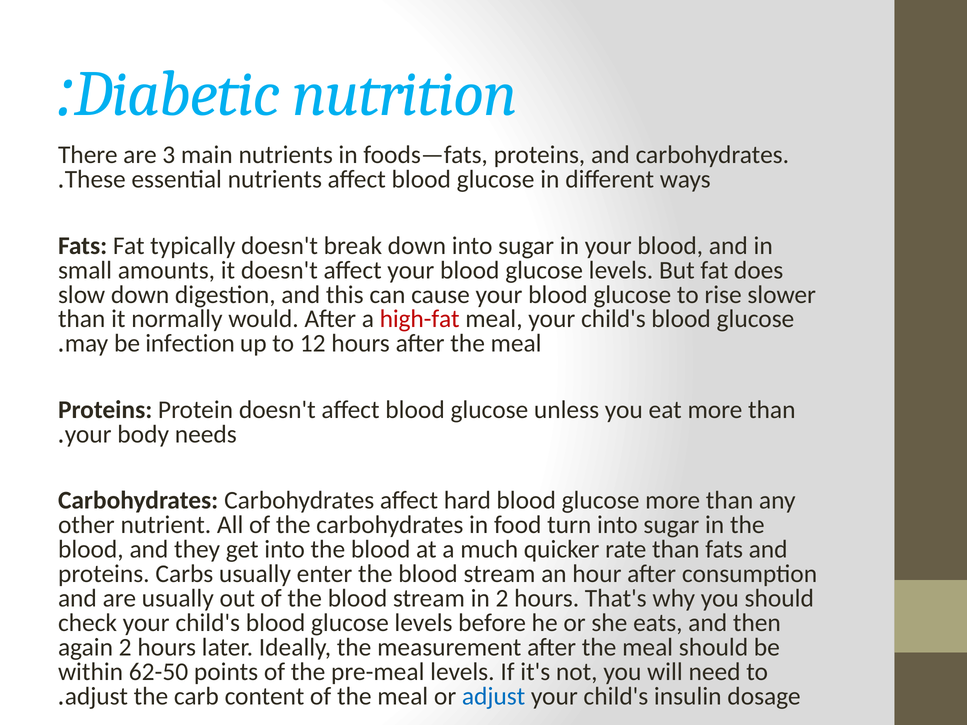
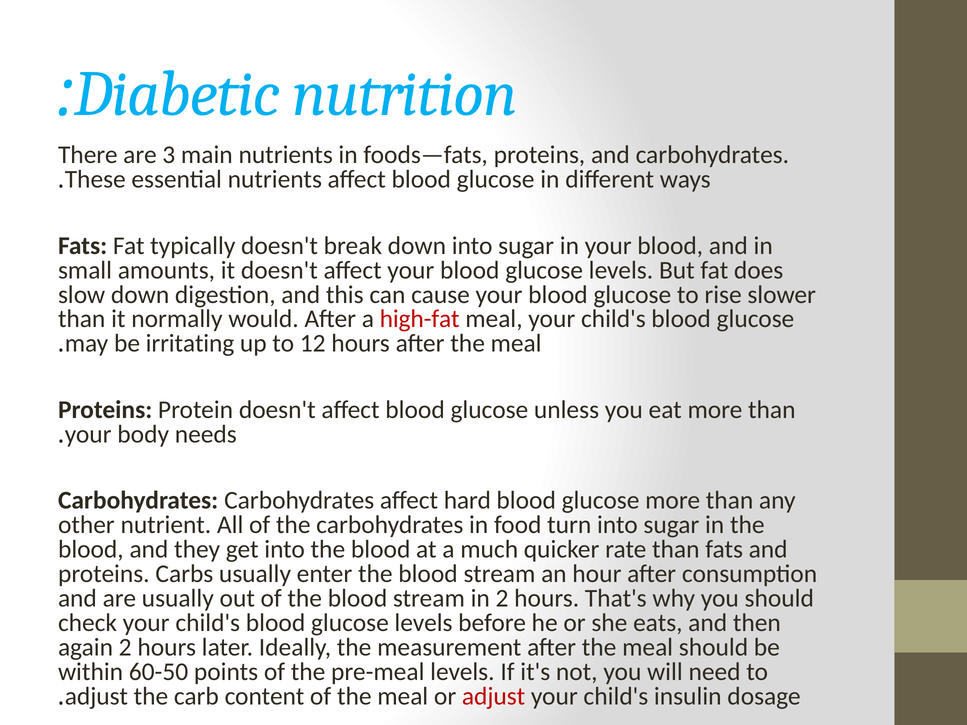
infection: infection -> irritating
62-50: 62-50 -> 60-50
adjust at (494, 696) colour: blue -> red
